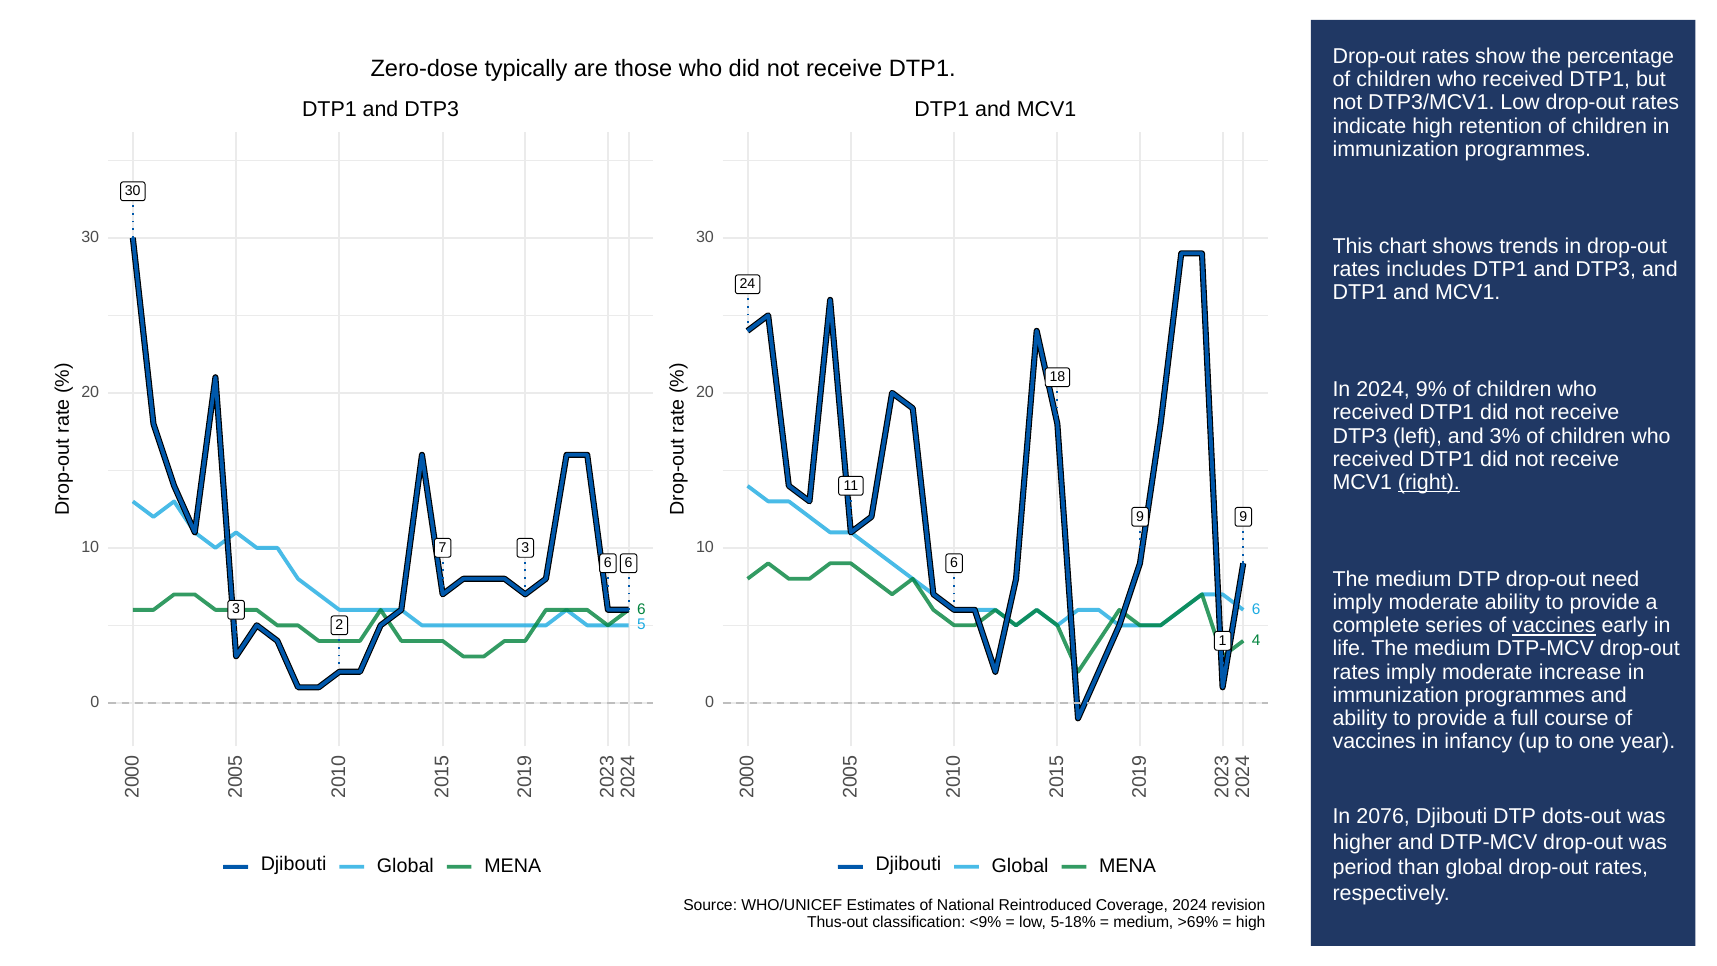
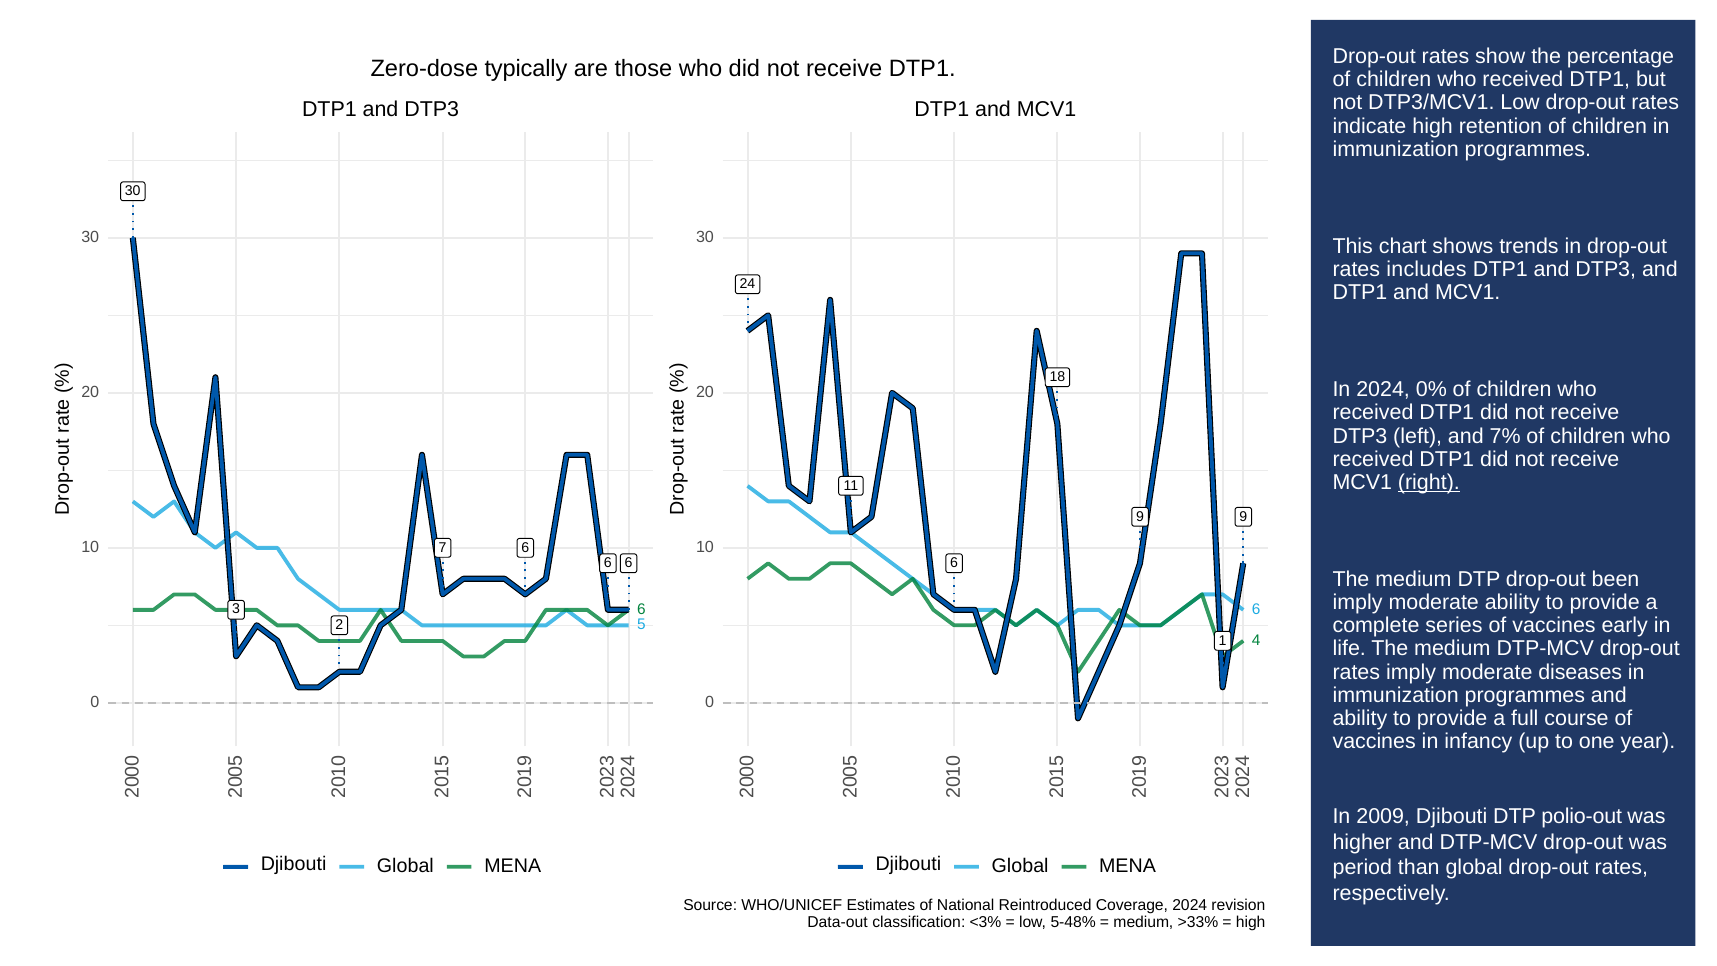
9%: 9% -> 0%
3%: 3% -> 7%
7 3: 3 -> 6
need: need -> been
vaccines at (1554, 626) underline: present -> none
increase: increase -> diseases
2076: 2076 -> 2009
dots-out: dots-out -> polio-out
Thus-out: Thus-out -> Data-out
<9%: <9% -> <3%
5-18%: 5-18% -> 5-48%
>69%: >69% -> >33%
